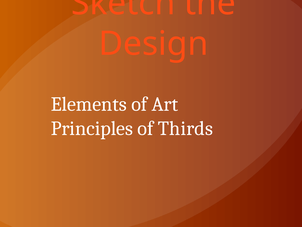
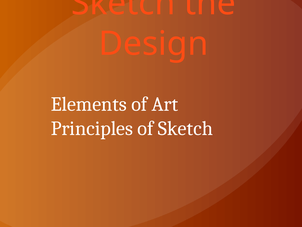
of Thirds: Thirds -> Sketch
